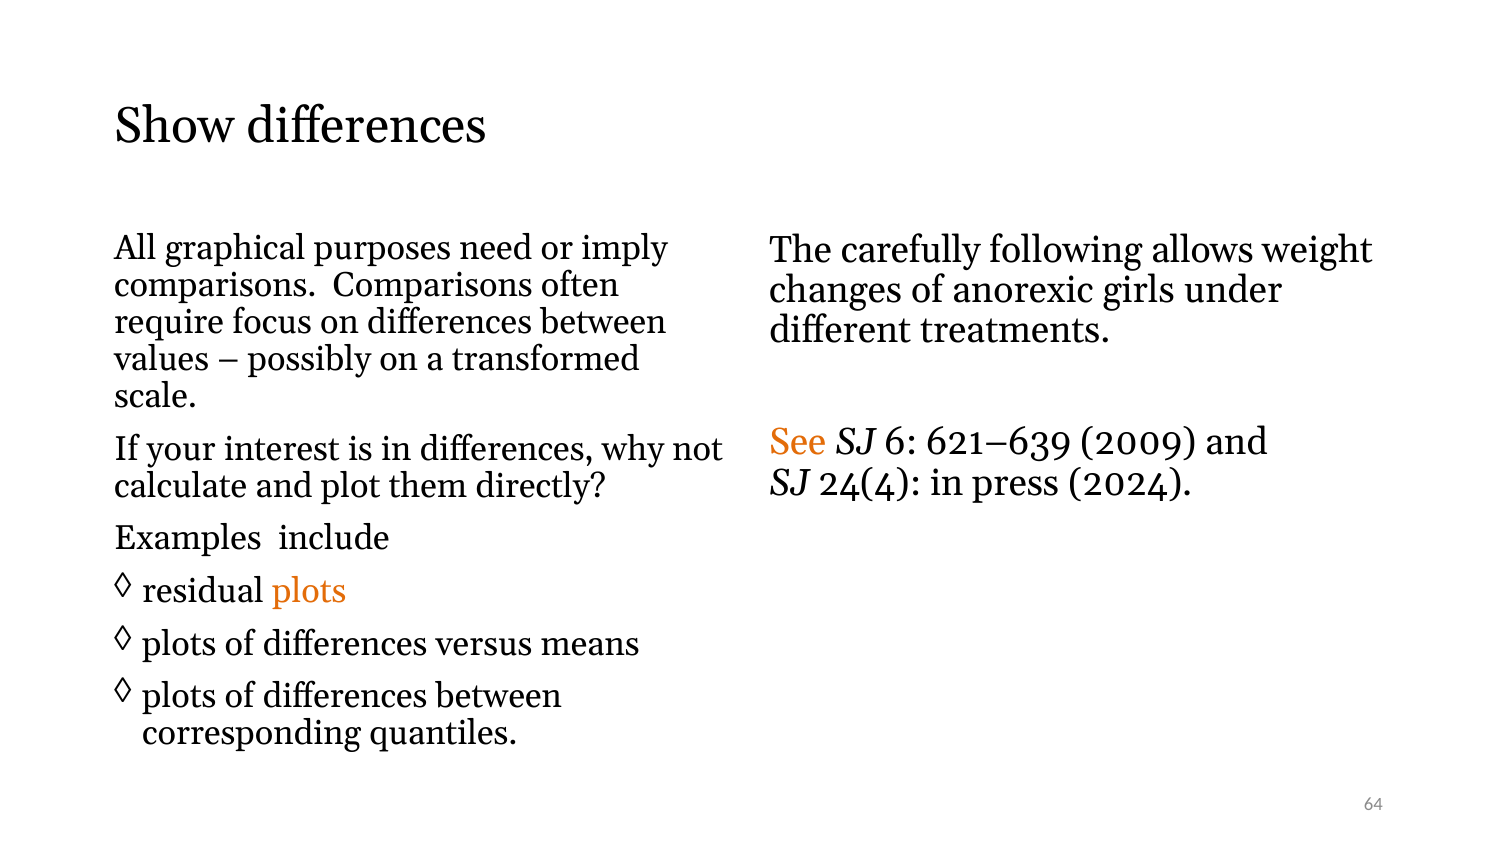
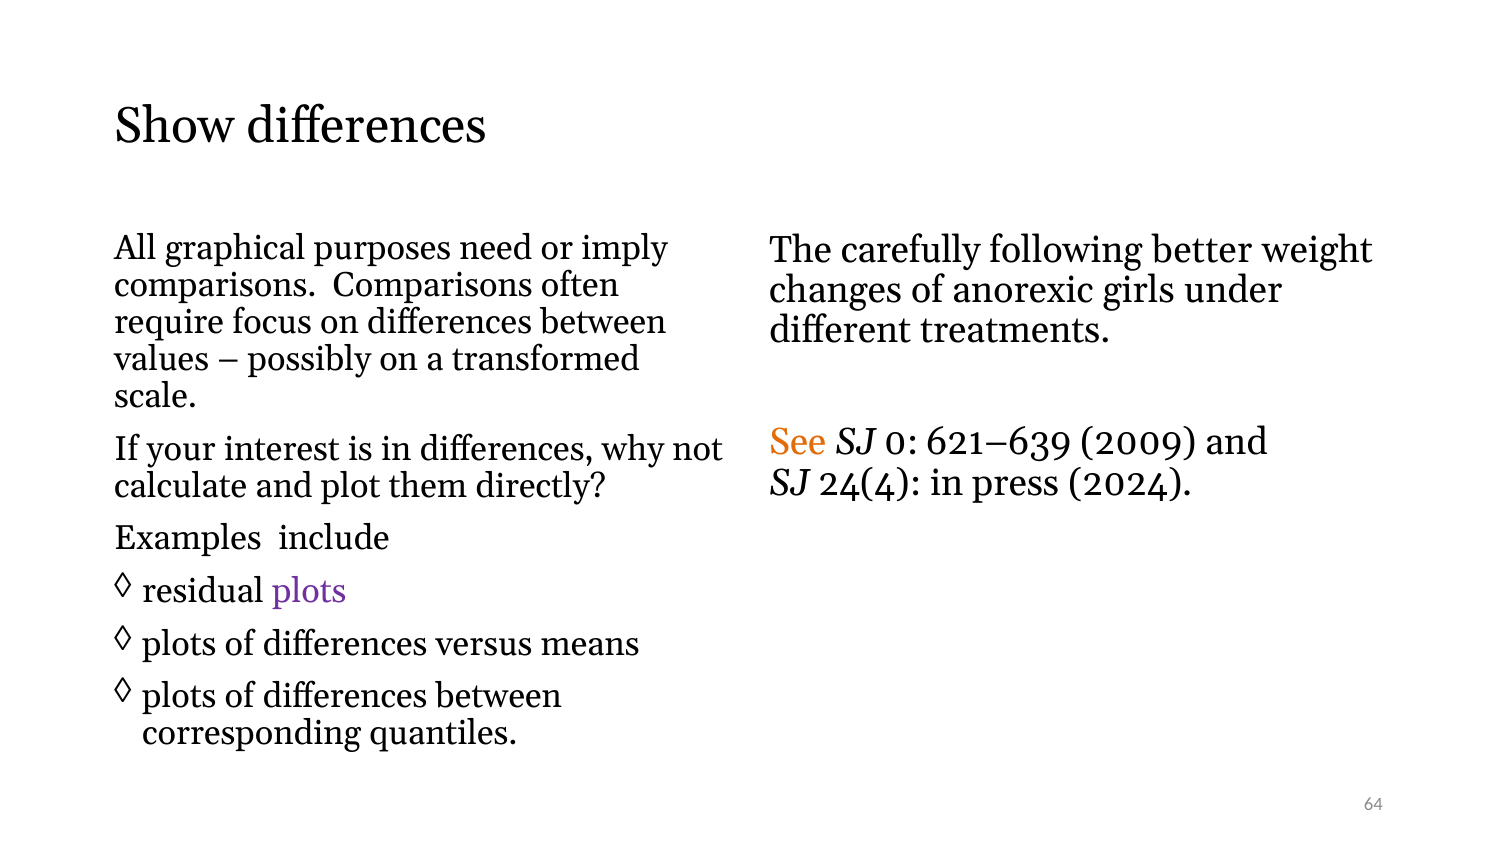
allows: allows -> better
6: 6 -> 0
plots at (309, 591) colour: orange -> purple
